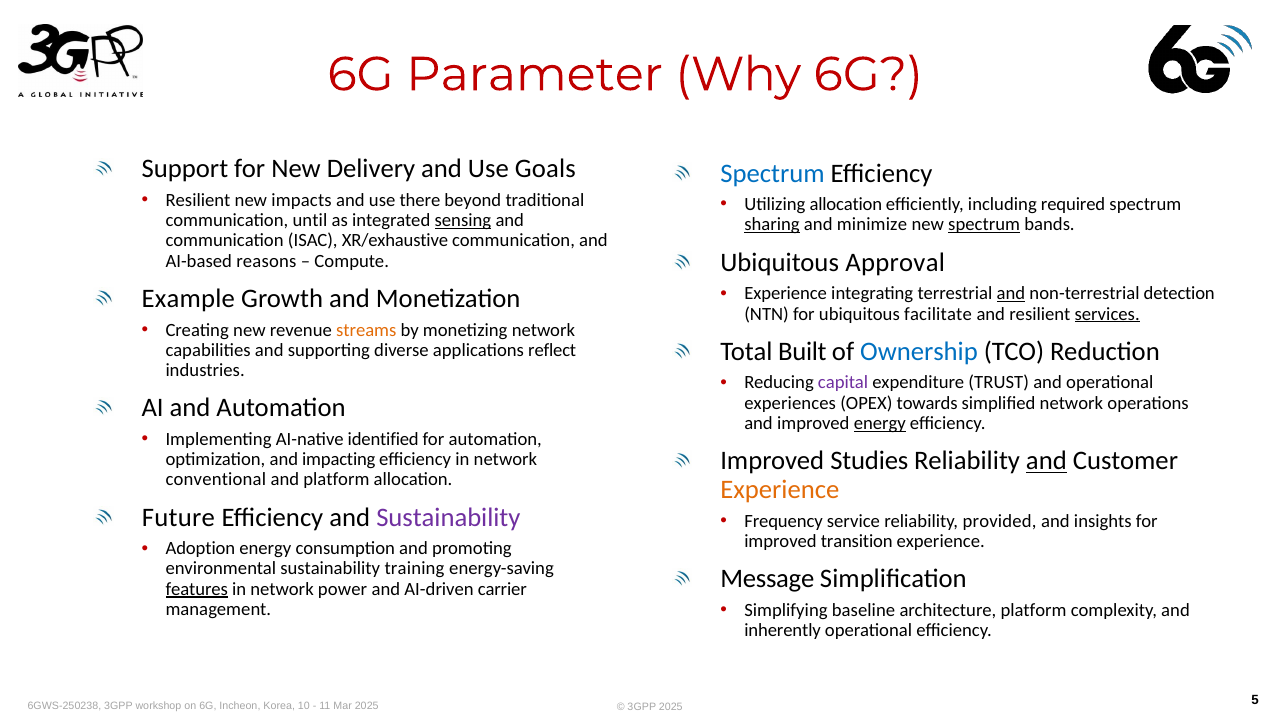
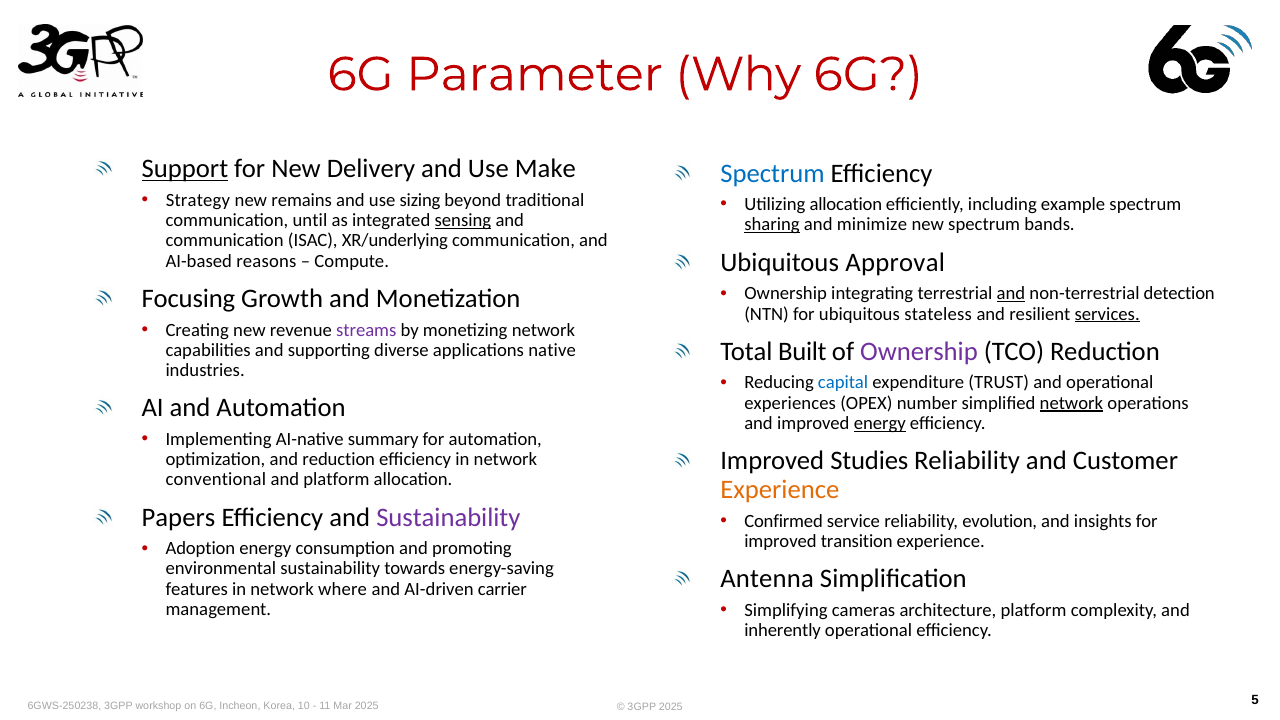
Support underline: none -> present
Goals: Goals -> Make
Resilient at (198, 200): Resilient -> Strategy
impacts: impacts -> remains
there: there -> sizing
required: required -> example
spectrum at (984, 225) underline: present -> none
XR/exhaustive: XR/exhaustive -> XR/underlying
Experience at (786, 294): Experience -> Ownership
Example: Example -> Focusing
facilitate: facilitate -> stateless
streams colour: orange -> purple
Ownership at (919, 352) colour: blue -> purple
reflect: reflect -> native
capital colour: purple -> blue
towards: towards -> number
network at (1071, 403) underline: none -> present
identified: identified -> summary
and at (1046, 461) underline: present -> none
and impacting: impacting -> reduction
Future: Future -> Papers
Frequency: Frequency -> Confirmed
provided: provided -> evolution
training: training -> towards
Message: Message -> Antenna
features underline: present -> none
power: power -> where
baseline: baseline -> cameras
